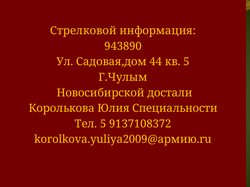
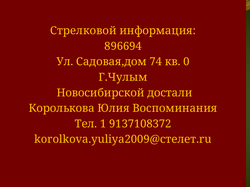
943890: 943890 -> 896694
44: 44 -> 74
кв 5: 5 -> 0
Специальности: Специальности -> Воспоминания
Тел 5: 5 -> 1
korolkova.yuliya2009@армию.ru: korolkova.yuliya2009@армию.ru -> korolkova.yuliya2009@стелет.ru
